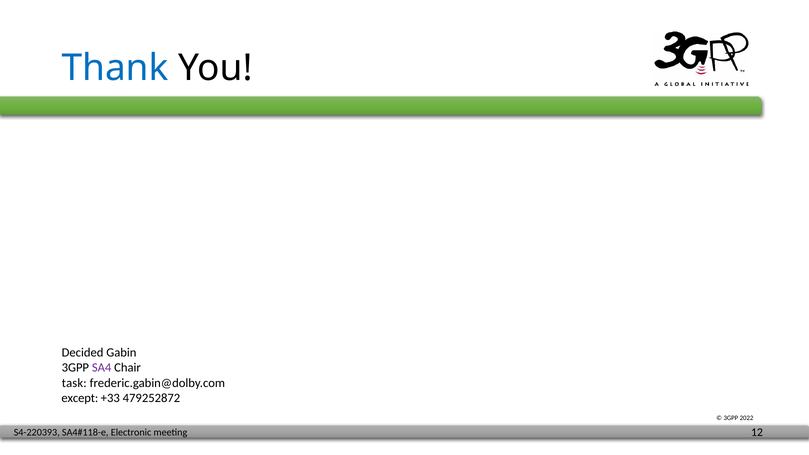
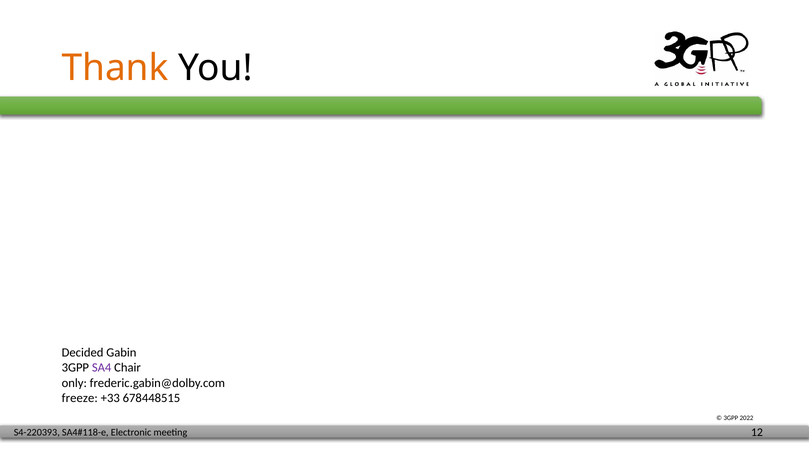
Thank colour: blue -> orange
task: task -> only
except: except -> freeze
479252872: 479252872 -> 678448515
